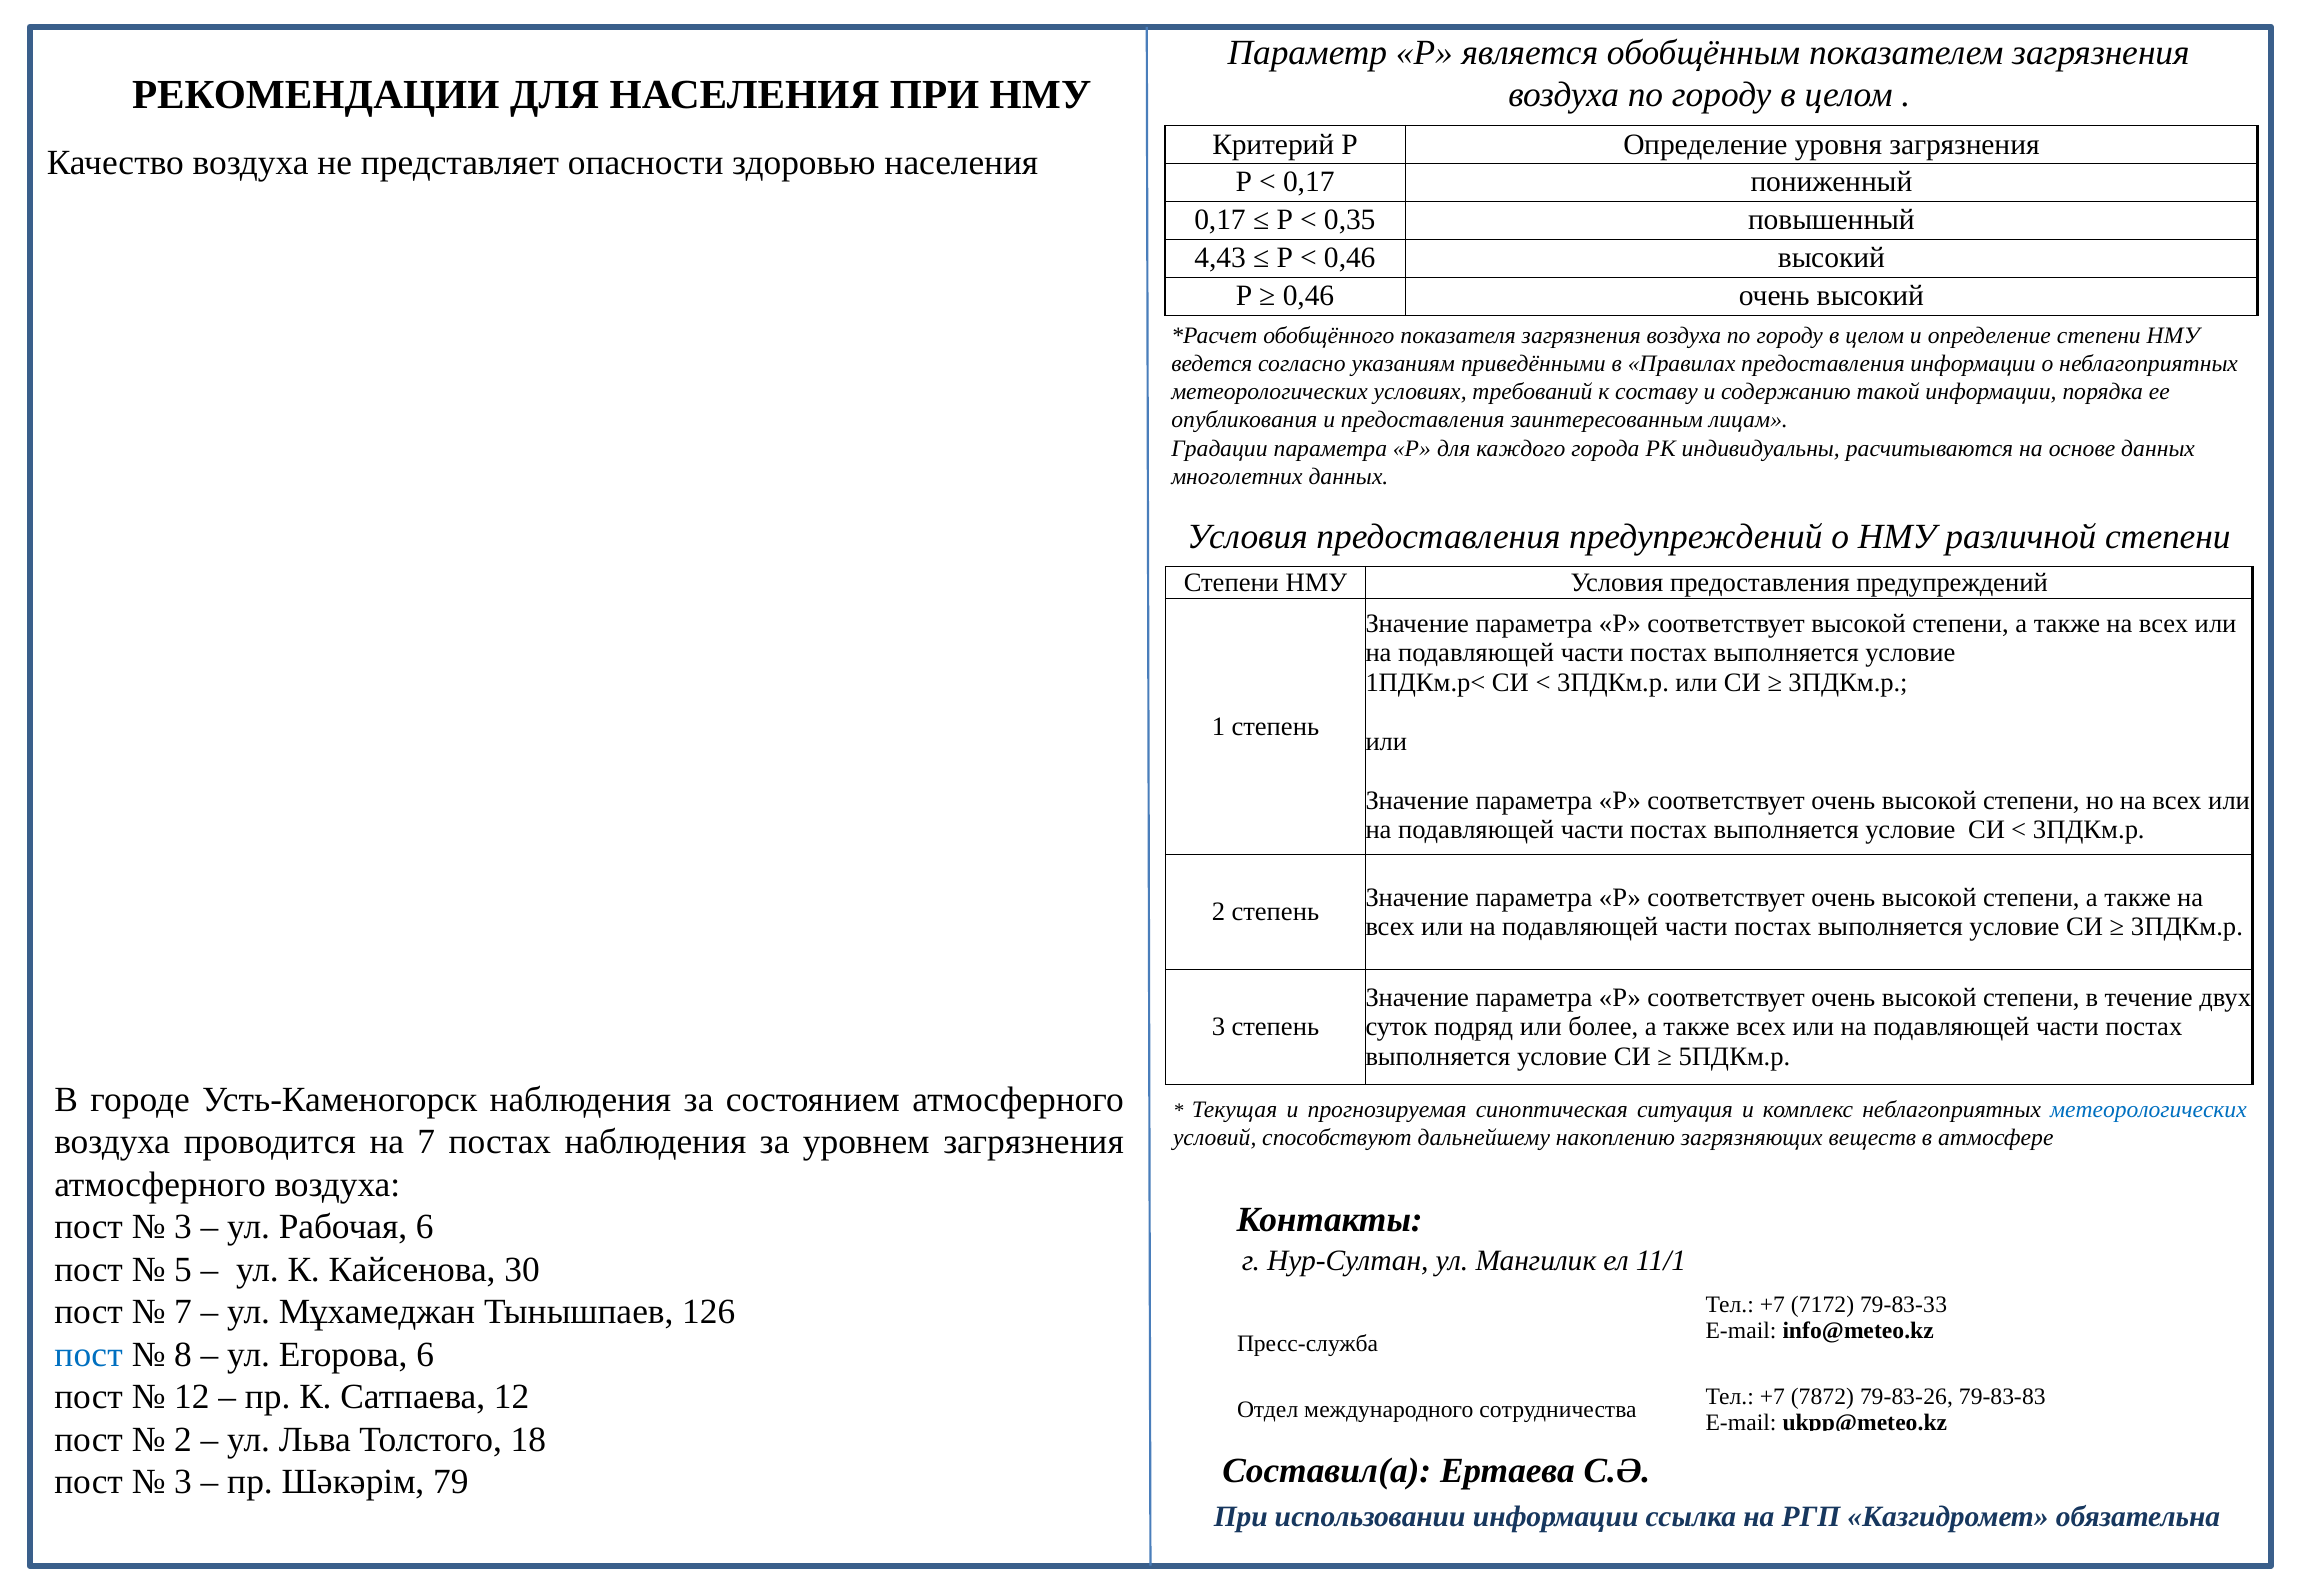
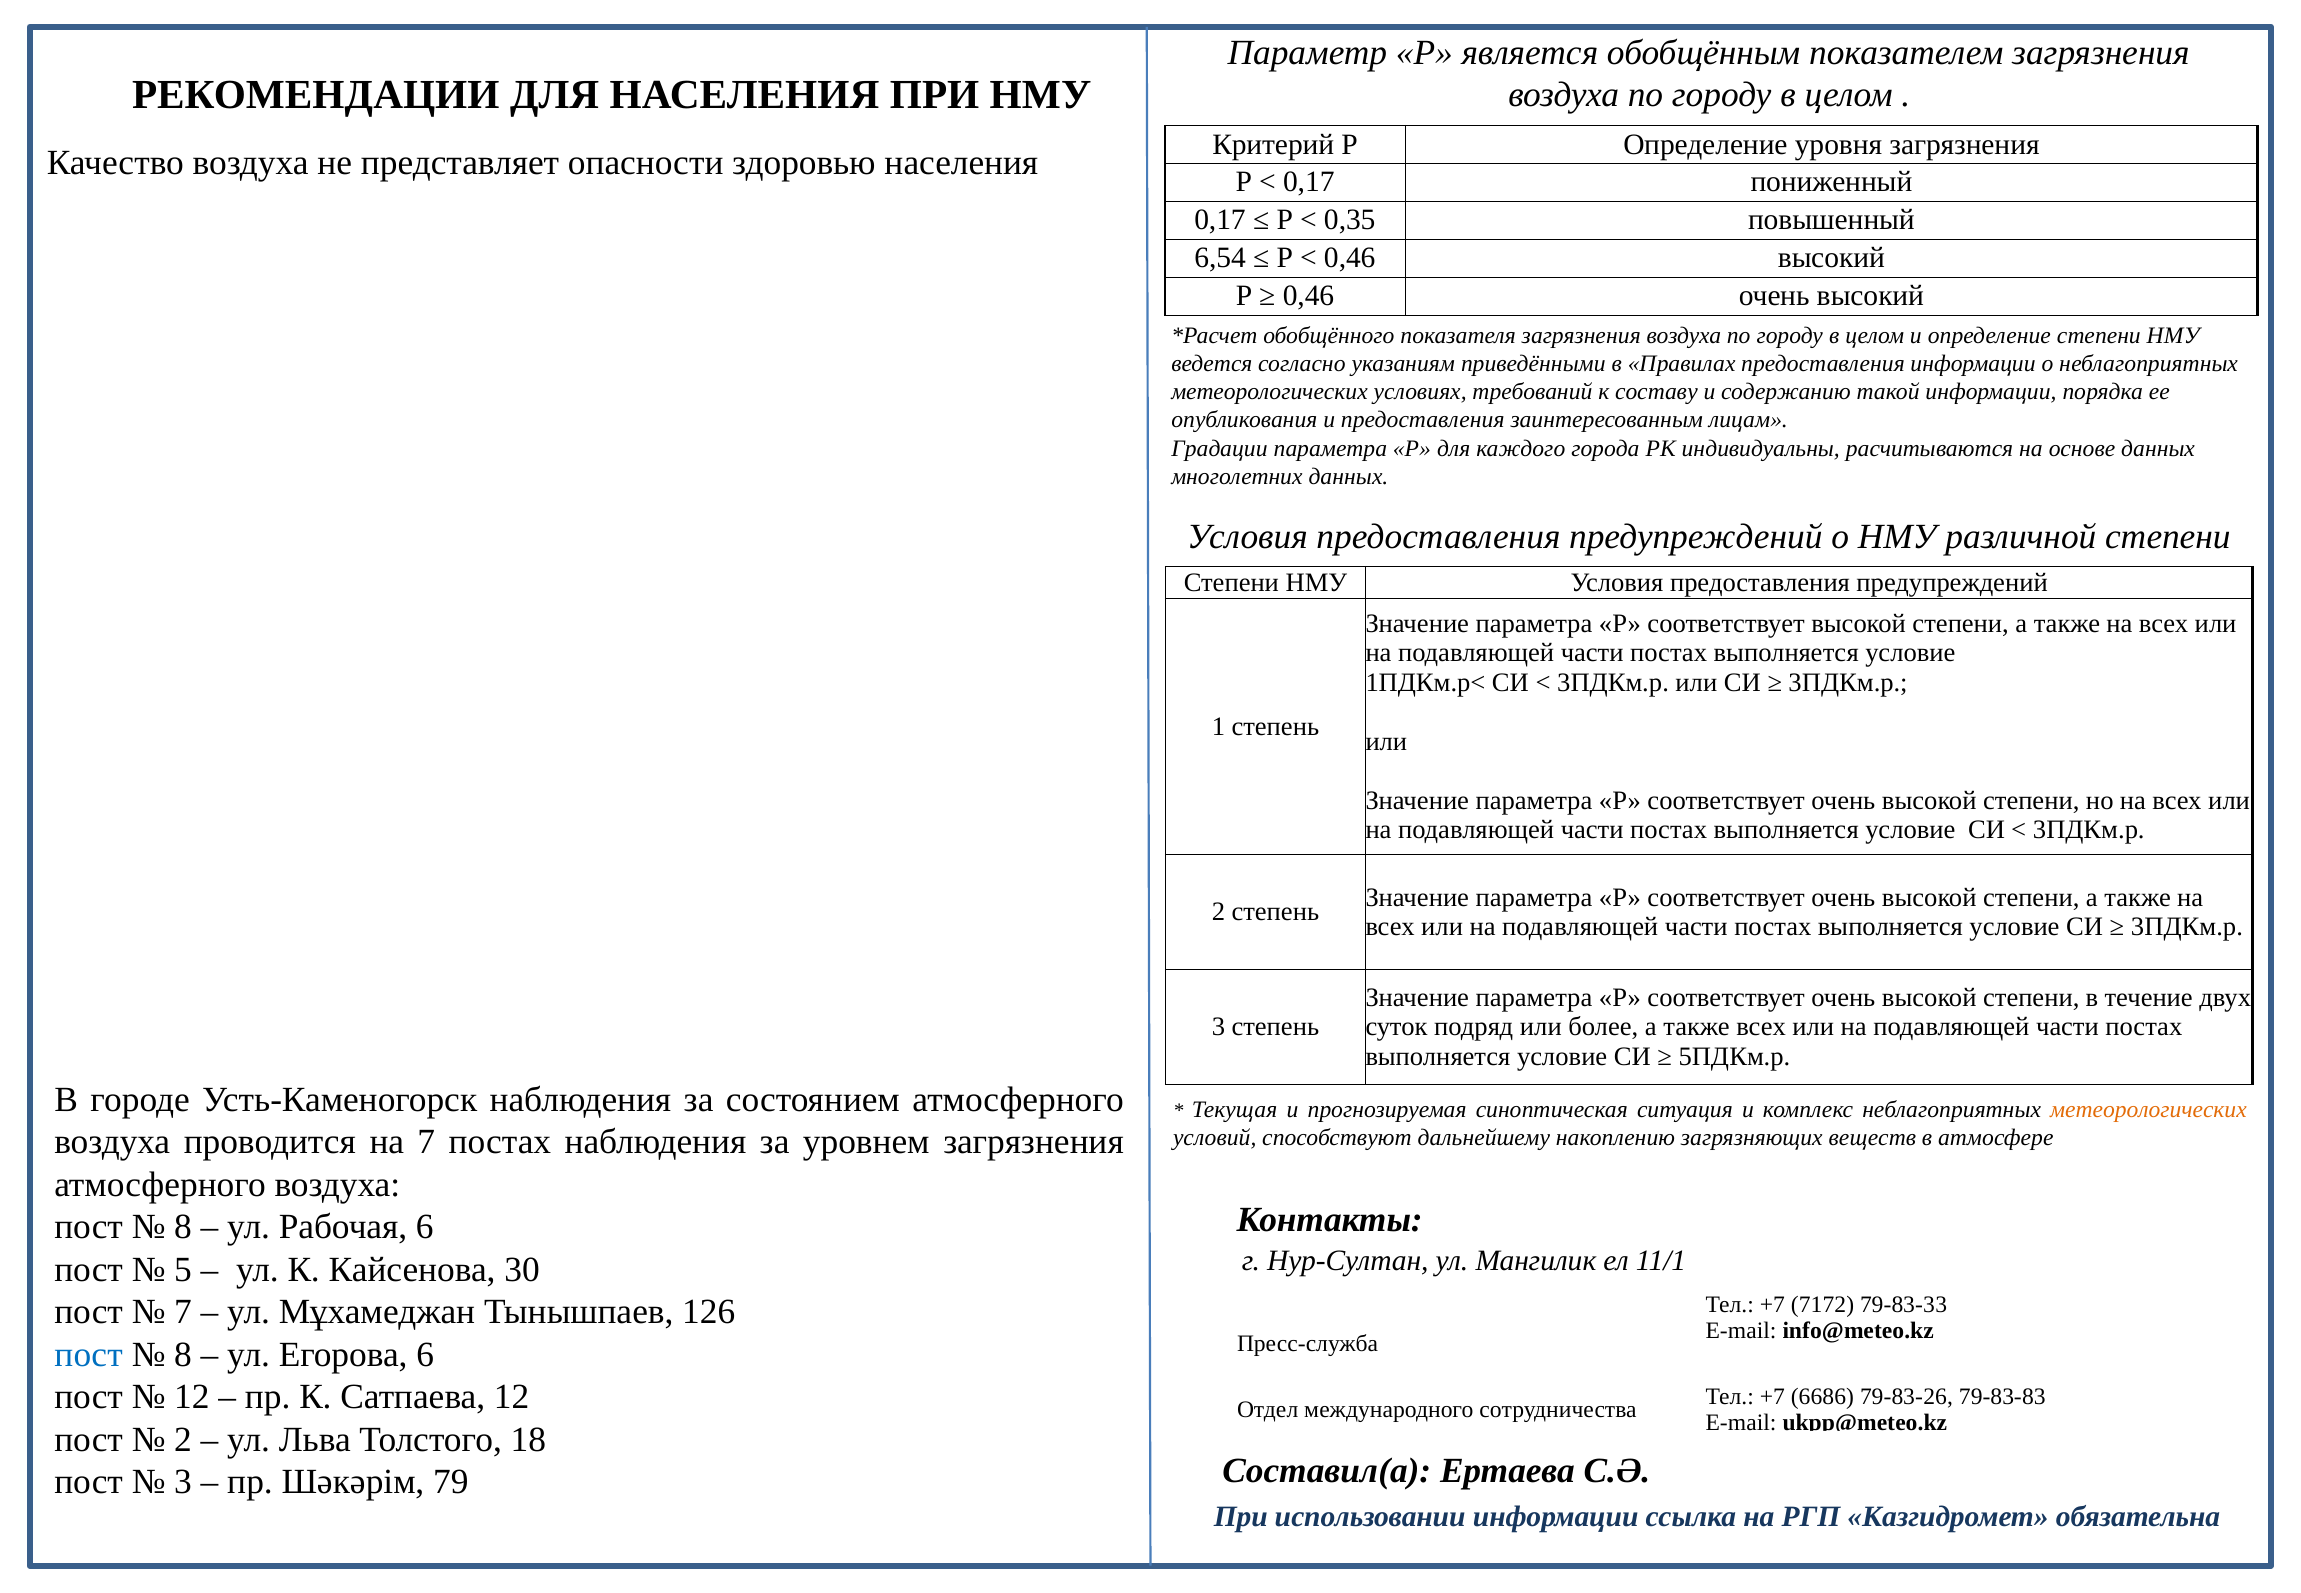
4,43: 4,43 -> 6,54
метеорологических at (2148, 1109) colour: blue -> orange
3 at (183, 1227): 3 -> 8
7872: 7872 -> 6686
